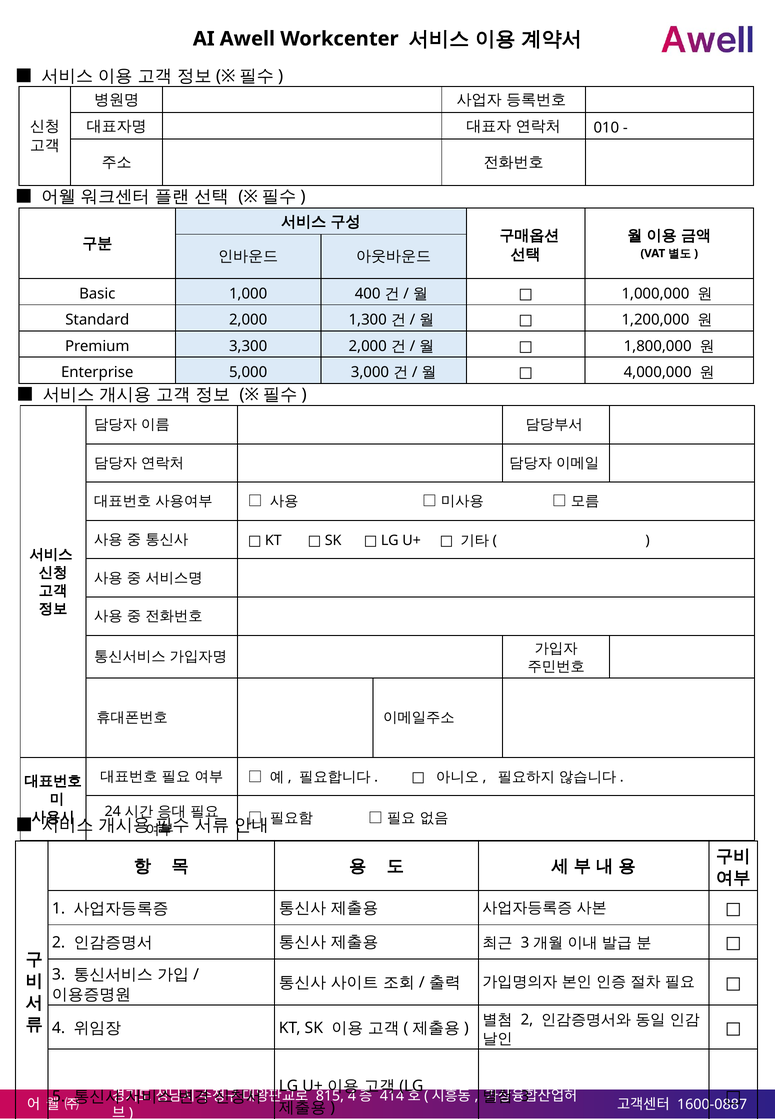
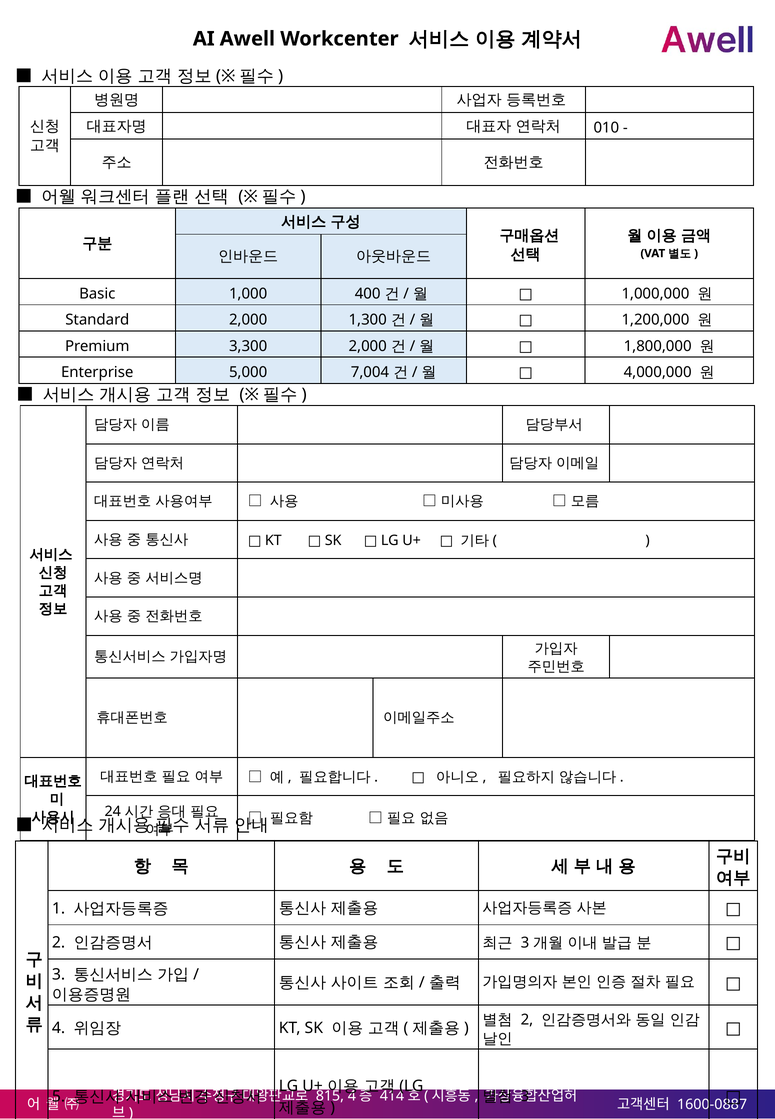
3,000: 3,000 -> 7,004
